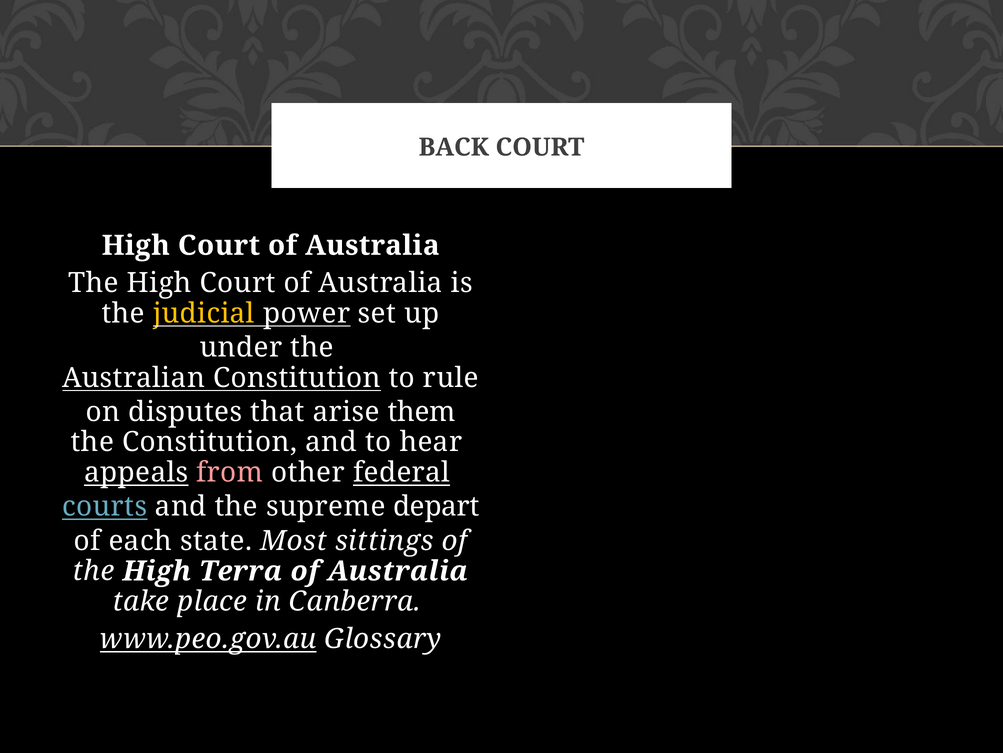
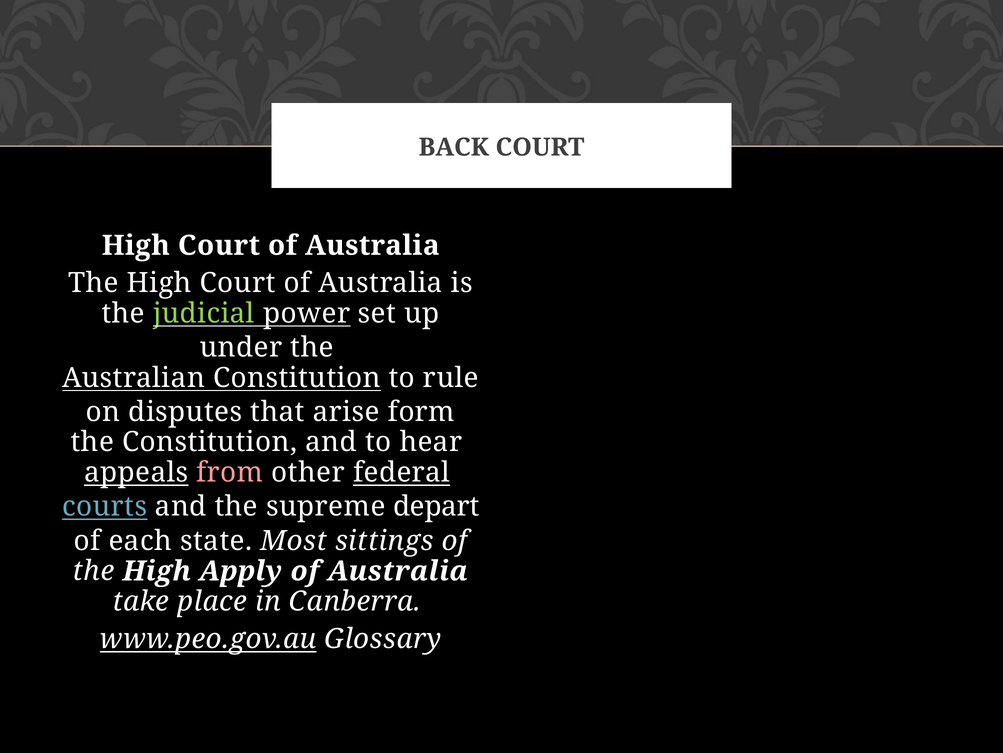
judicial colour: yellow -> light green
them: them -> form
Terra: Terra -> Apply
